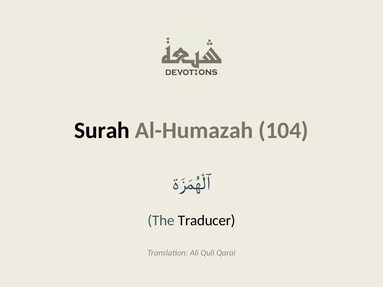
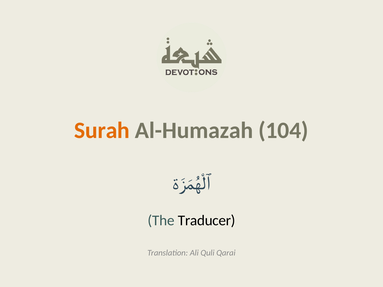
Surah colour: black -> orange
